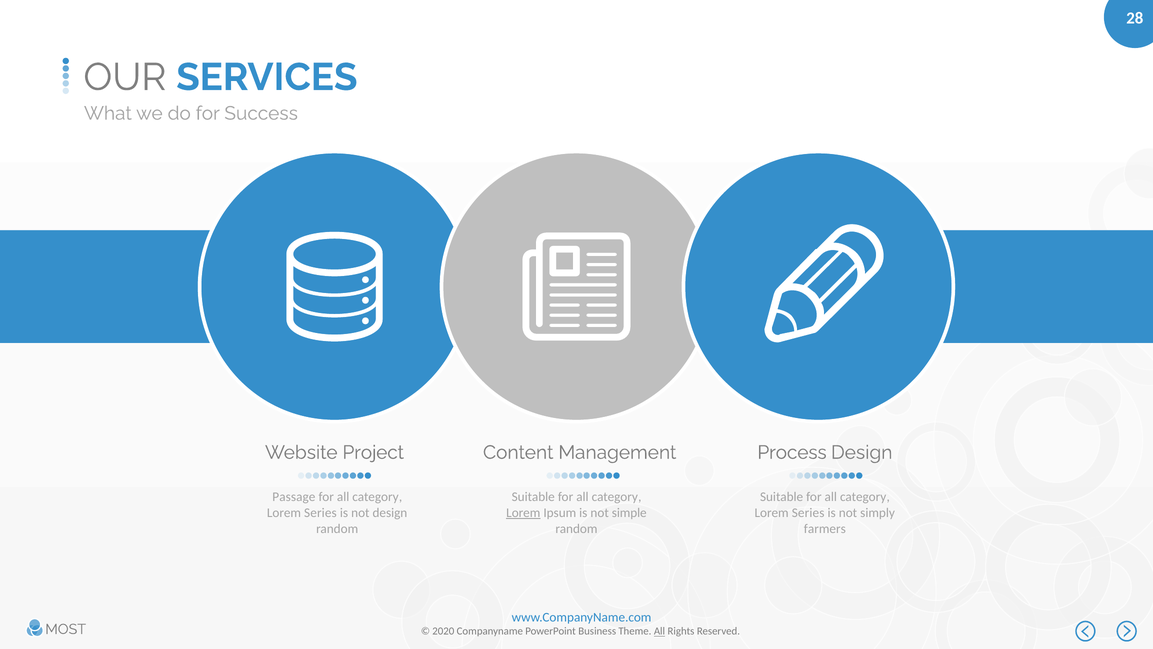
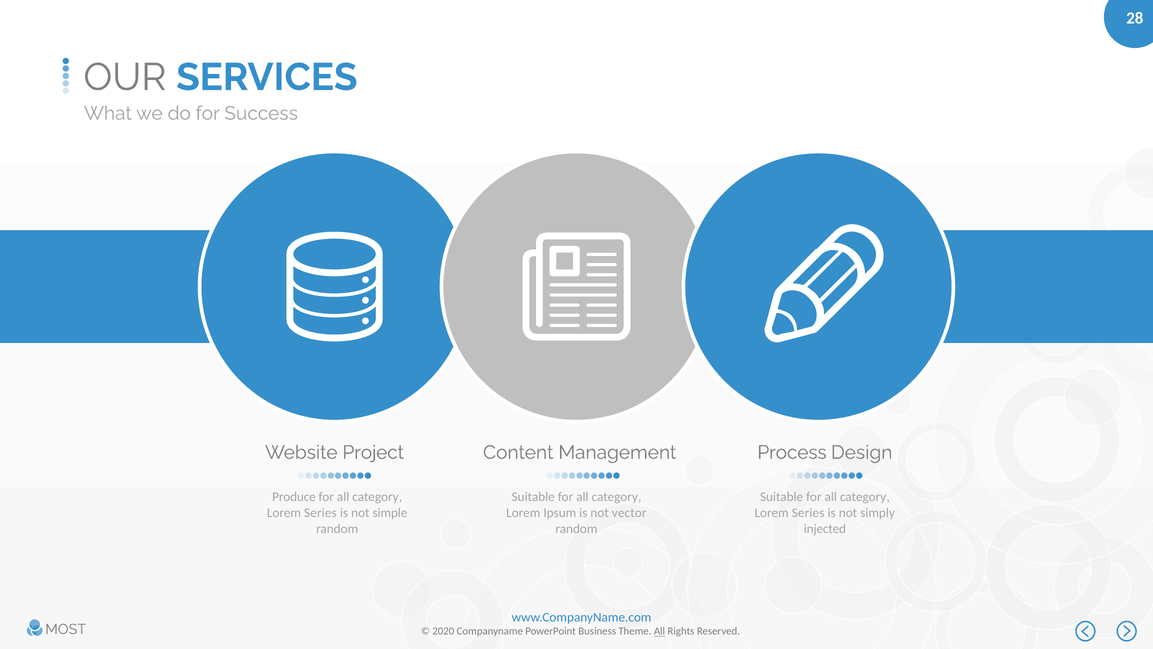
Passage: Passage -> Produce
not design: design -> simple
Lorem at (523, 512) underline: present -> none
simple: simple -> vector
farmers: farmers -> injected
